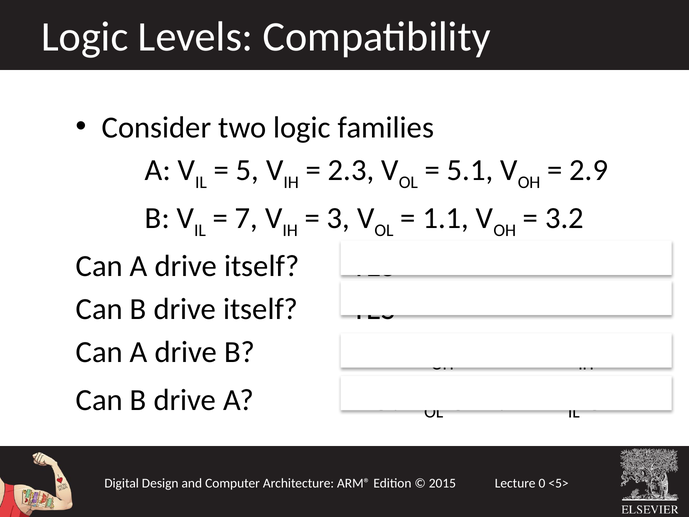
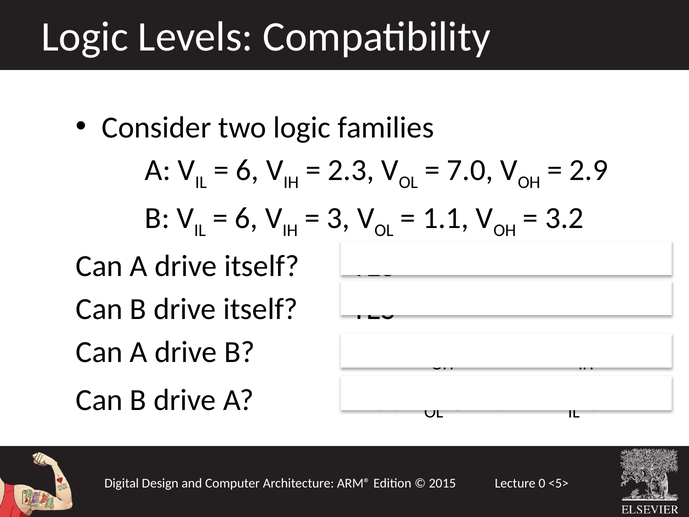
5 at (248, 170): 5 -> 6
5.1: 5.1 -> 7.0
7 at (246, 218): 7 -> 6
